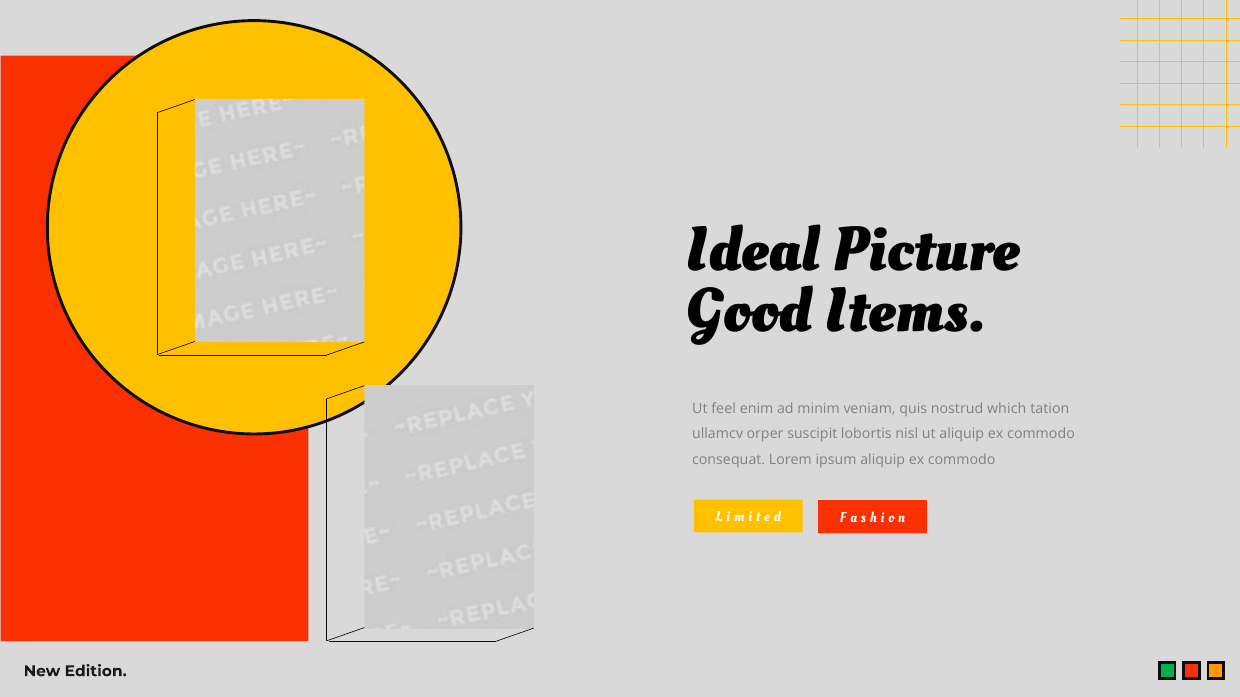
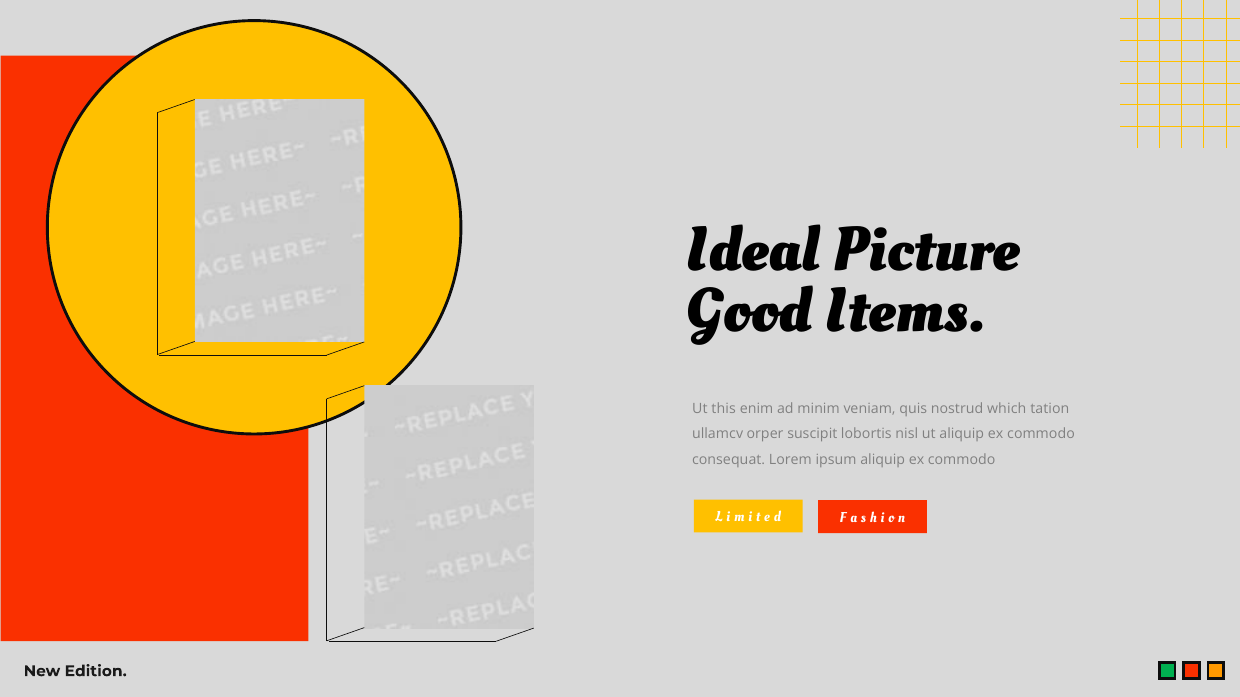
feel: feel -> this
